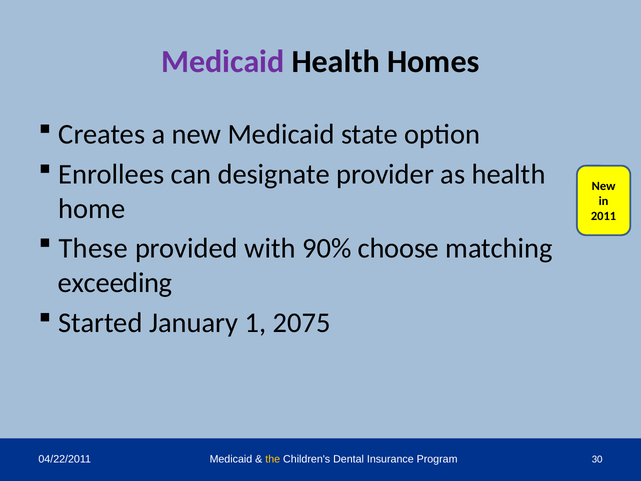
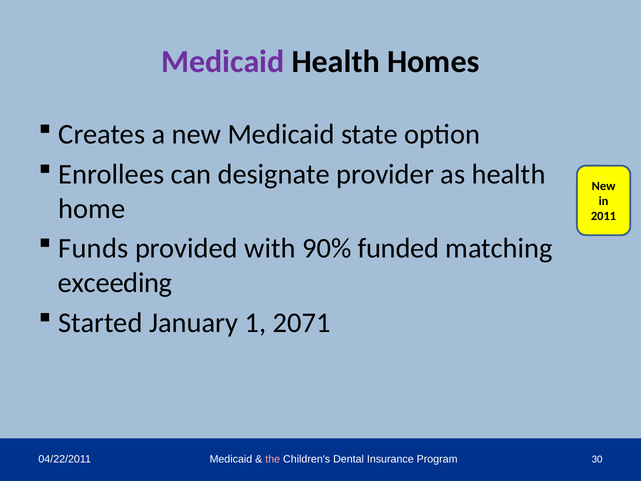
These: These -> Funds
choose: choose -> funded
2075: 2075 -> 2071
the colour: yellow -> pink
